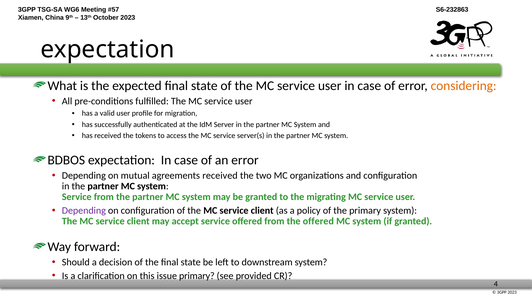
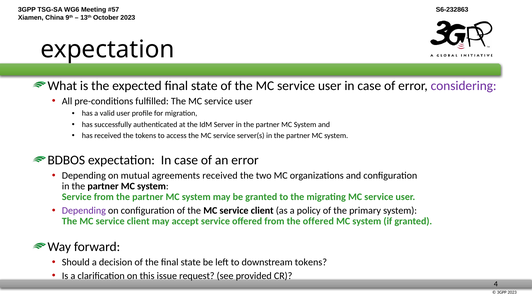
considering colour: orange -> purple
downstream system: system -> tokens
issue primary: primary -> request
